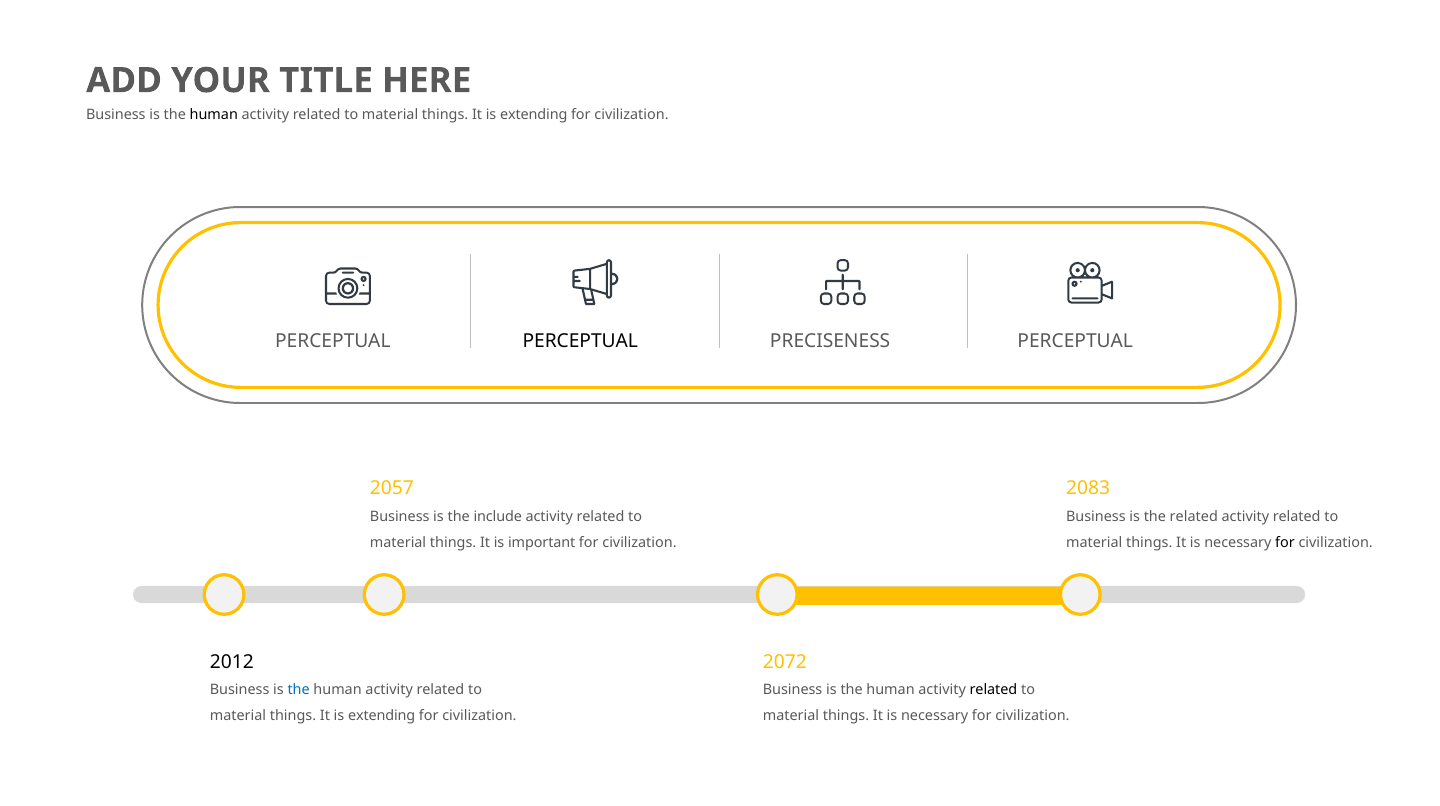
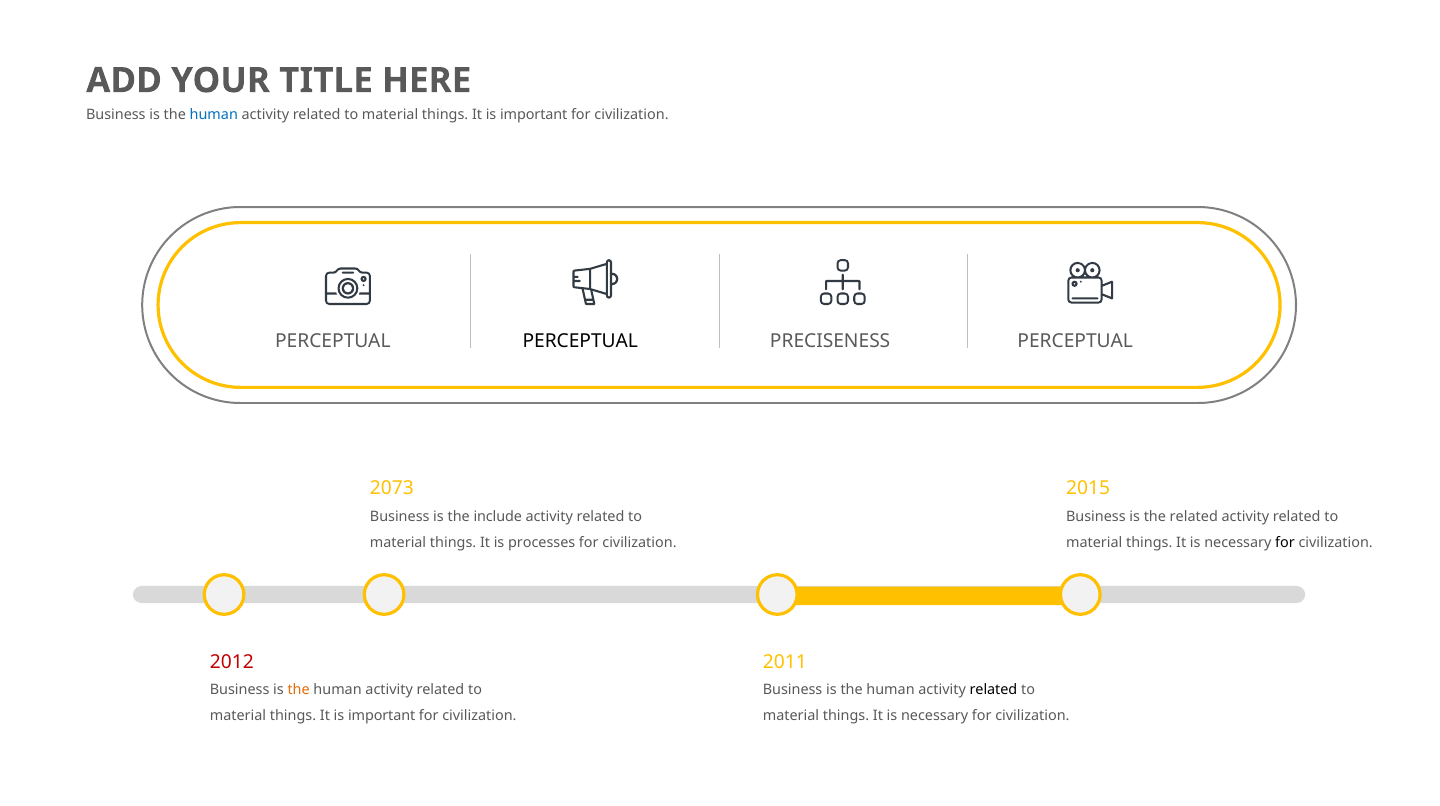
human at (214, 114) colour: black -> blue
extending at (534, 114): extending -> important
2057: 2057 -> 2073
2083: 2083 -> 2015
important: important -> processes
2012 colour: black -> red
2072: 2072 -> 2011
the at (299, 691) colour: blue -> orange
extending at (382, 716): extending -> important
